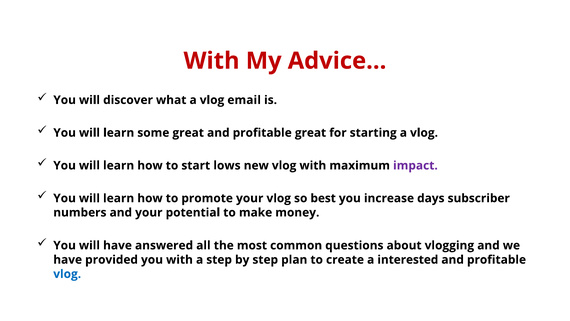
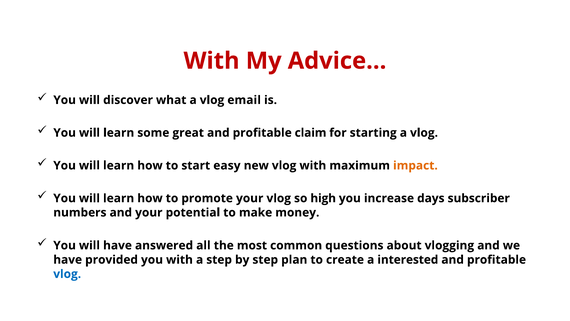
profitable great: great -> claim
lows: lows -> easy
impact colour: purple -> orange
best: best -> high
